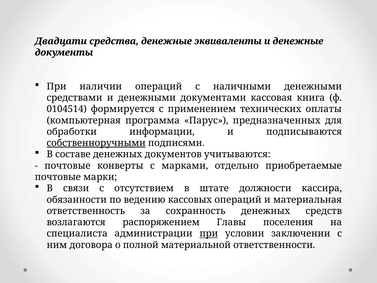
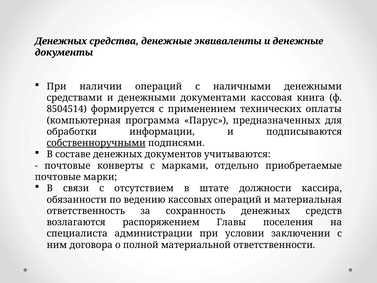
Двадцати at (61, 41): Двадцати -> Денежных
0104514: 0104514 -> 8504514
при at (209, 233) underline: present -> none
